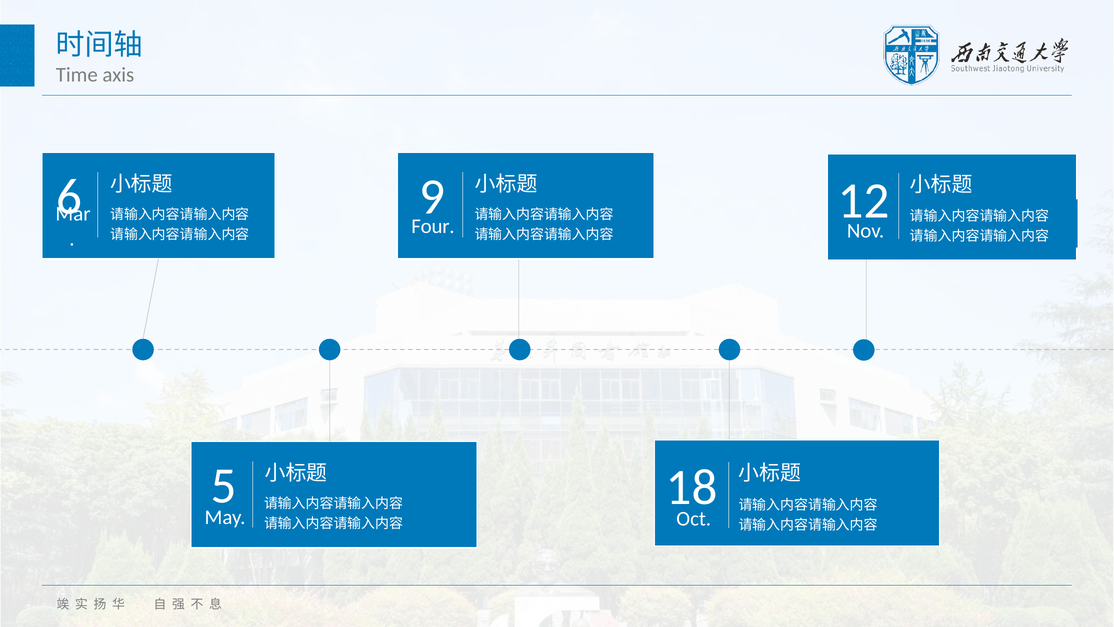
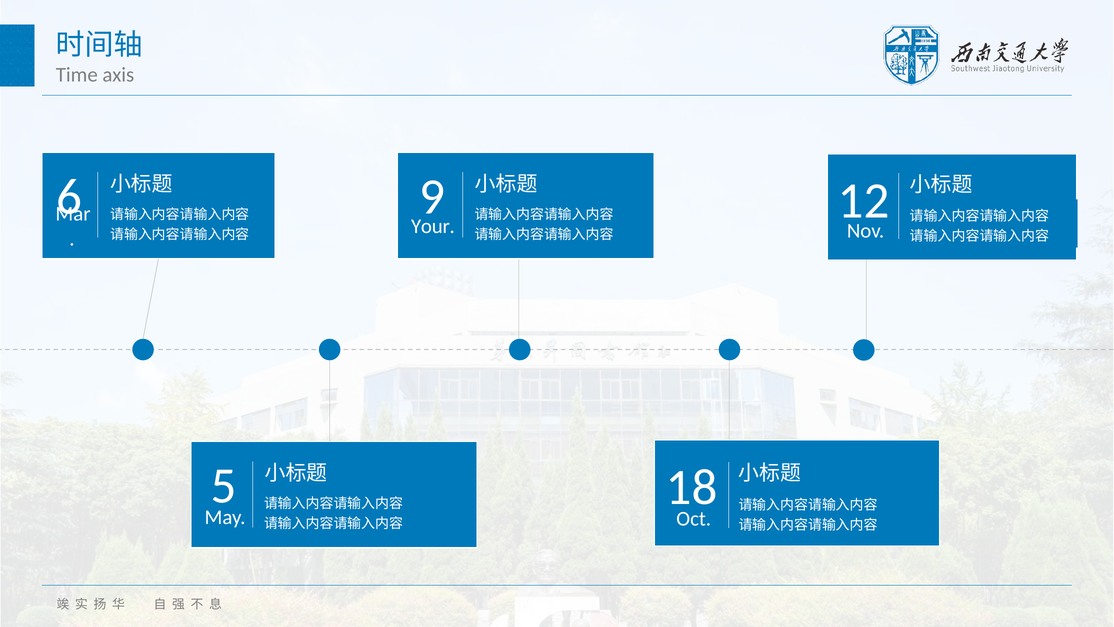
Four: Four -> Your
